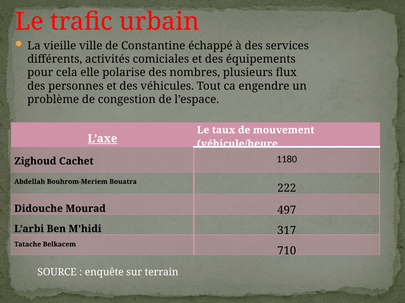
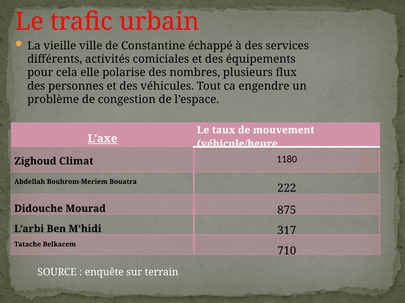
Cachet: Cachet -> Climat
497: 497 -> 875
